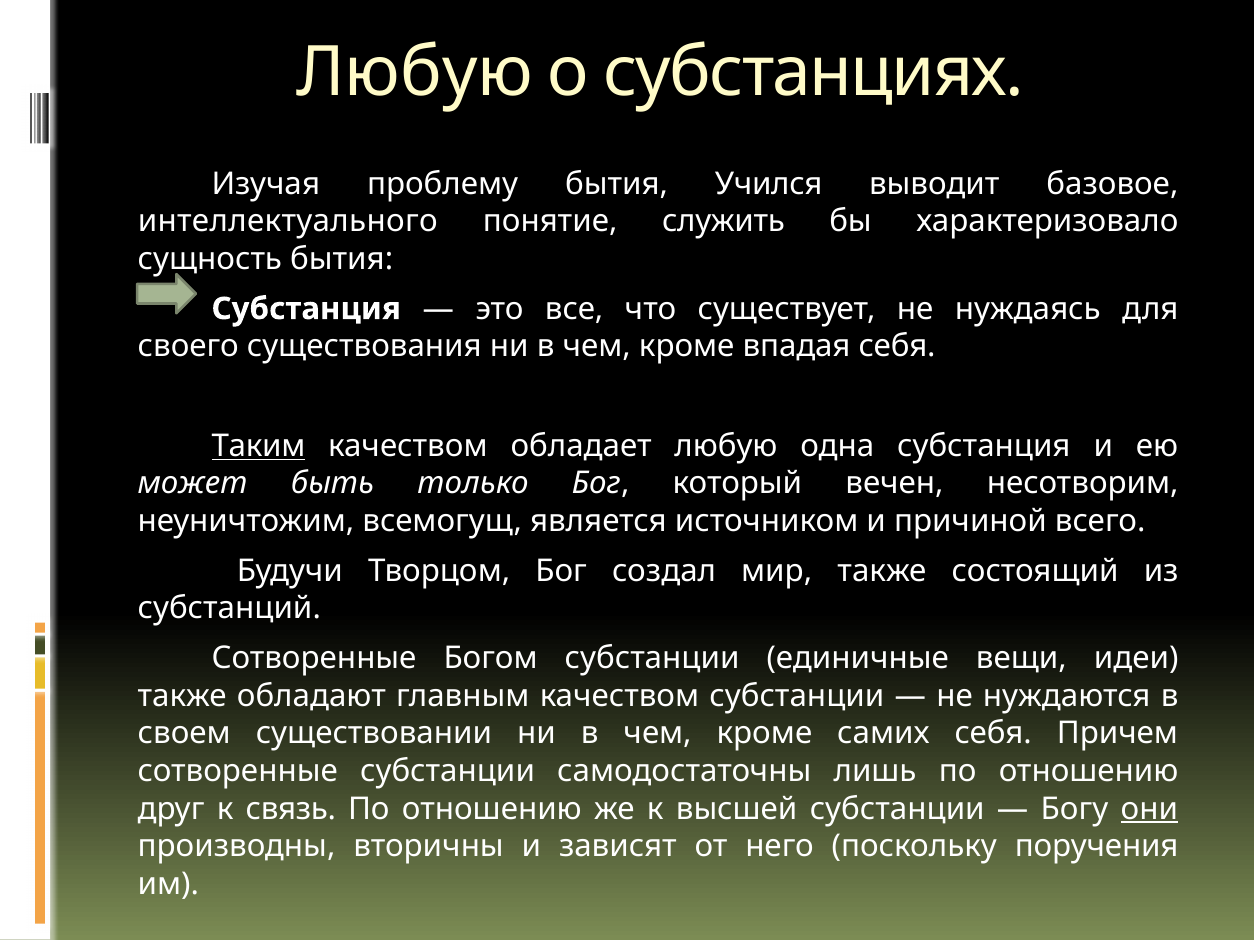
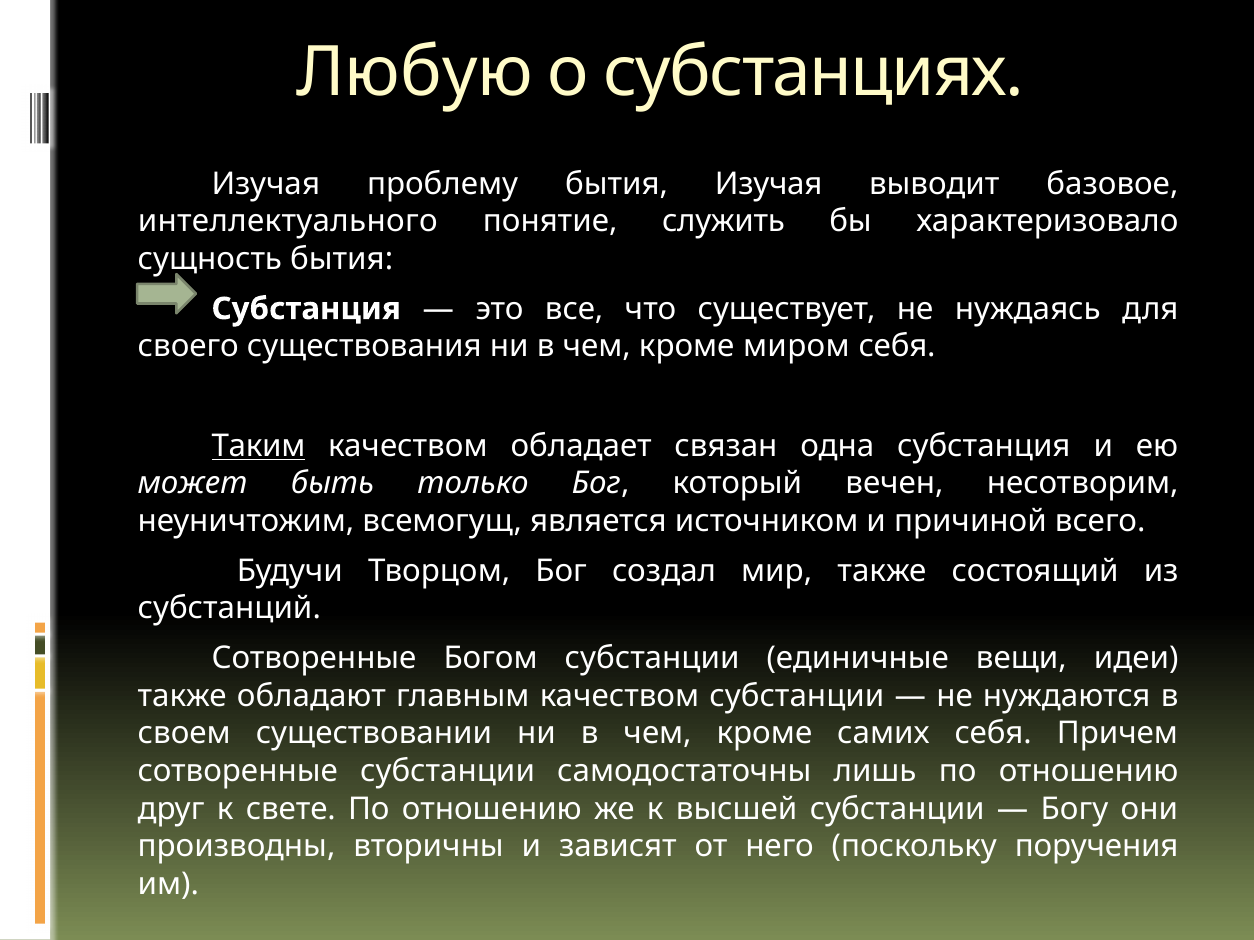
бытия Учился: Учился -> Изучая
впадая: впадая -> миром
обладает любую: любую -> связан
связь: связь -> свете
они underline: present -> none
